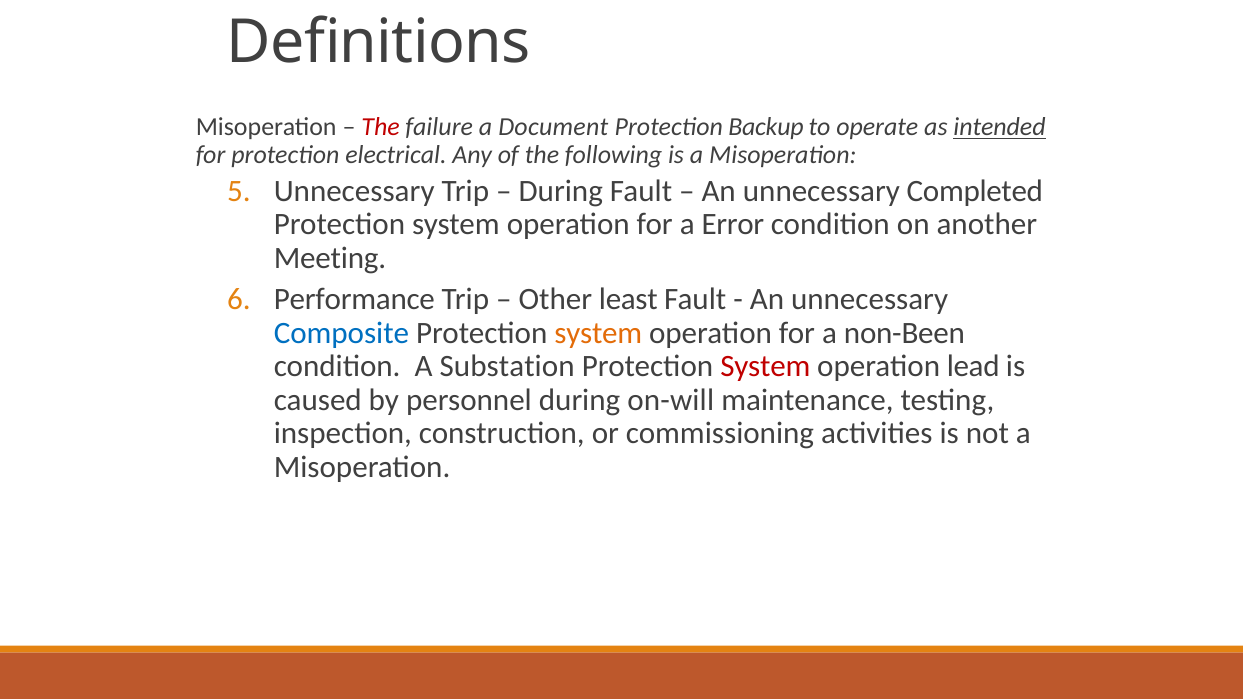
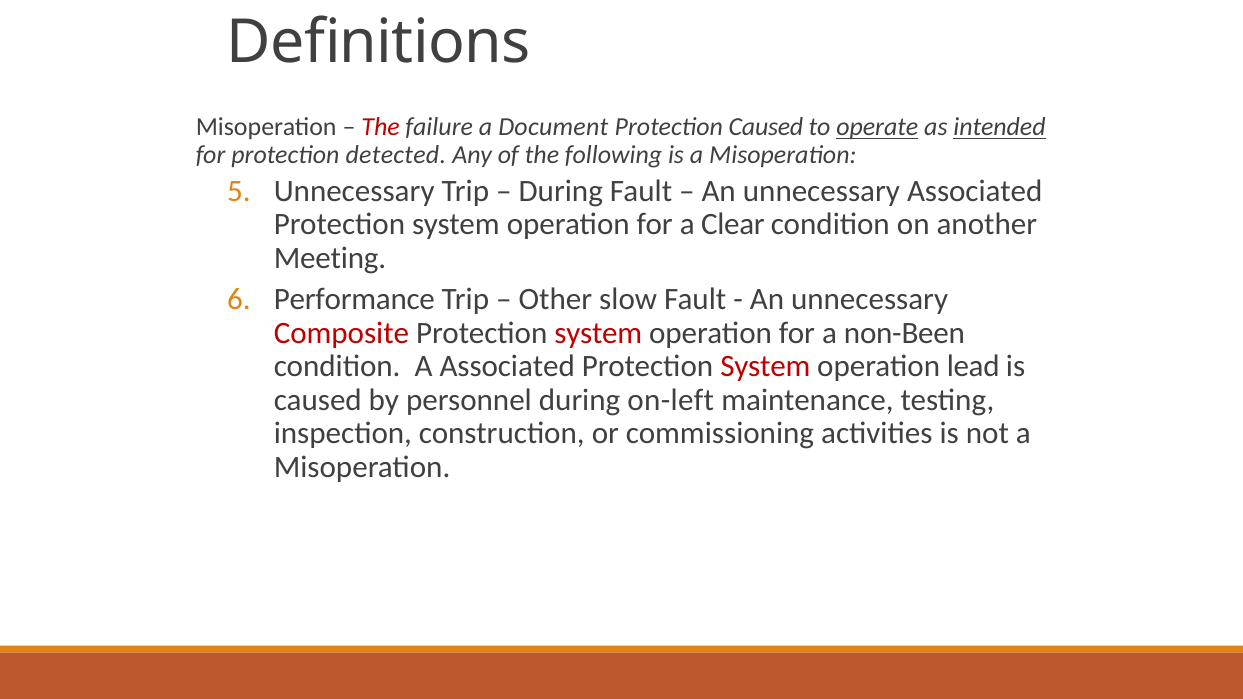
Protection Backup: Backup -> Caused
operate underline: none -> present
electrical: electrical -> detected
unnecessary Completed: Completed -> Associated
Error: Error -> Clear
least: least -> slow
Composite colour: blue -> red
system at (598, 333) colour: orange -> red
A Substation: Substation -> Associated
on-will: on-will -> on-left
